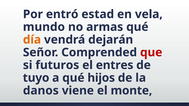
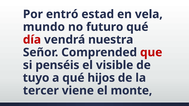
armas: armas -> futuro
día colour: orange -> red
dejarán: dejarán -> nuestra
futuros: futuros -> penséis
entres: entres -> visible
danos: danos -> tercer
